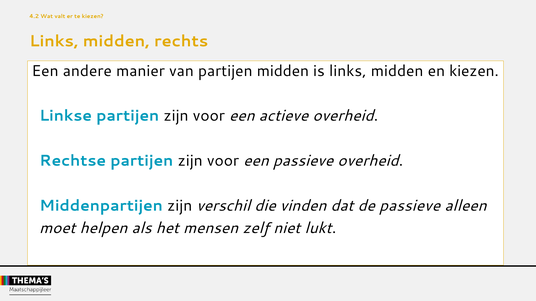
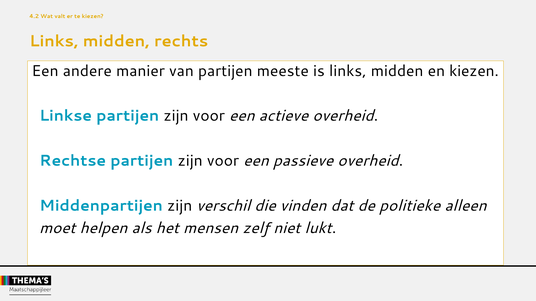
partijen midden: midden -> meeste
de passieve: passieve -> politieke
